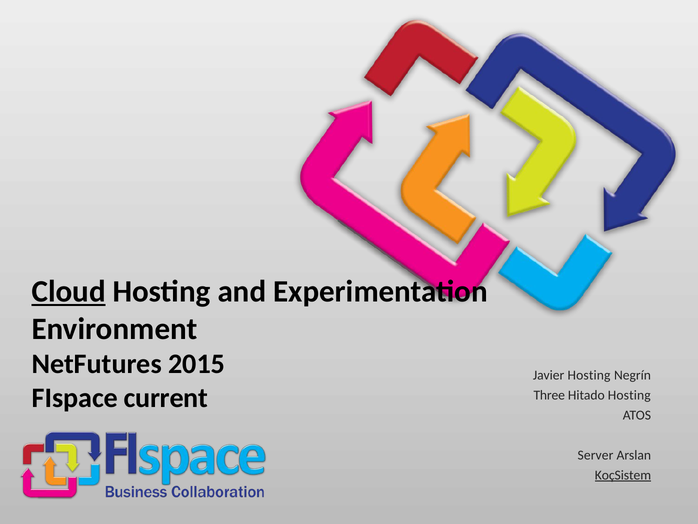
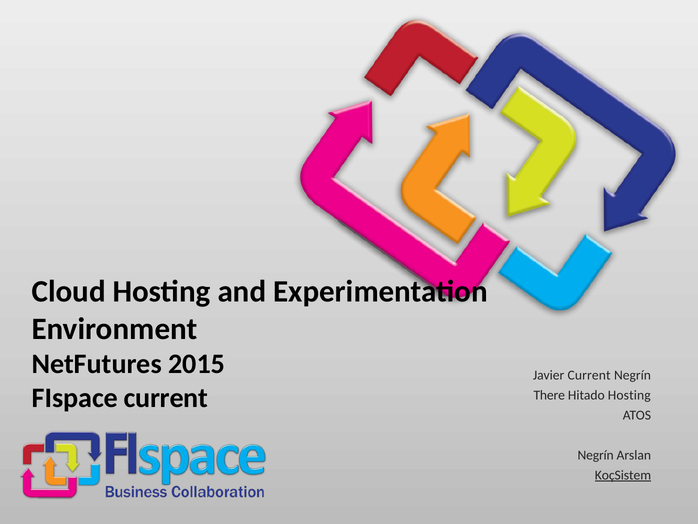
Cloud underline: present -> none
Javier Hosting: Hosting -> Current
Three: Three -> There
Server at (596, 455): Server -> Negrín
